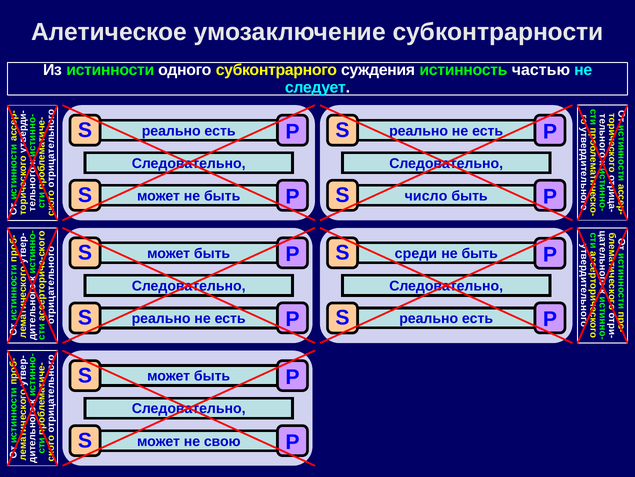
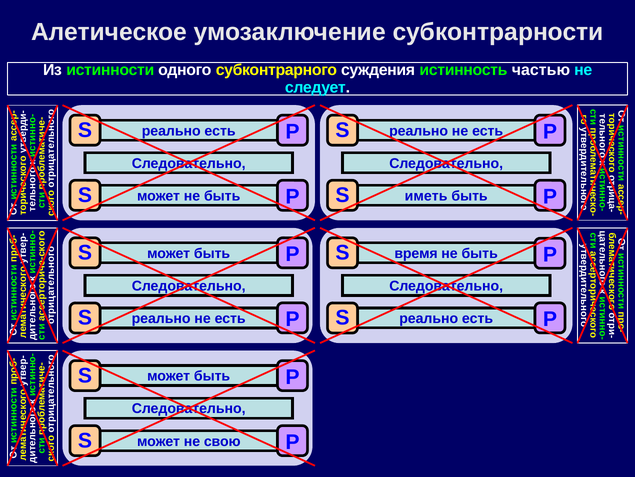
число: число -> иметь
среди: среди -> время
